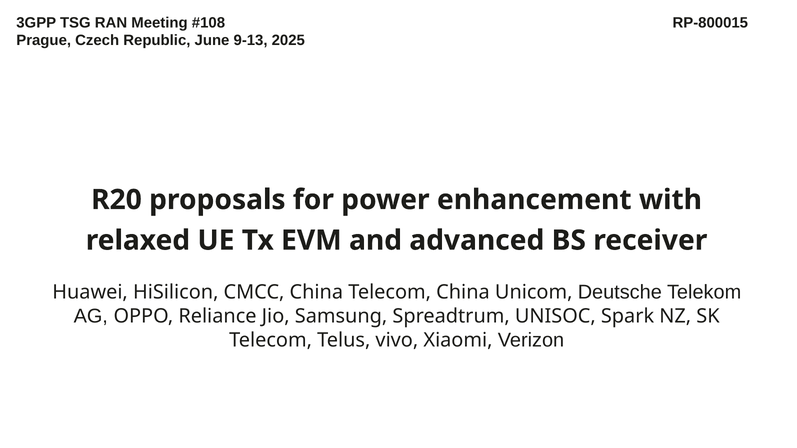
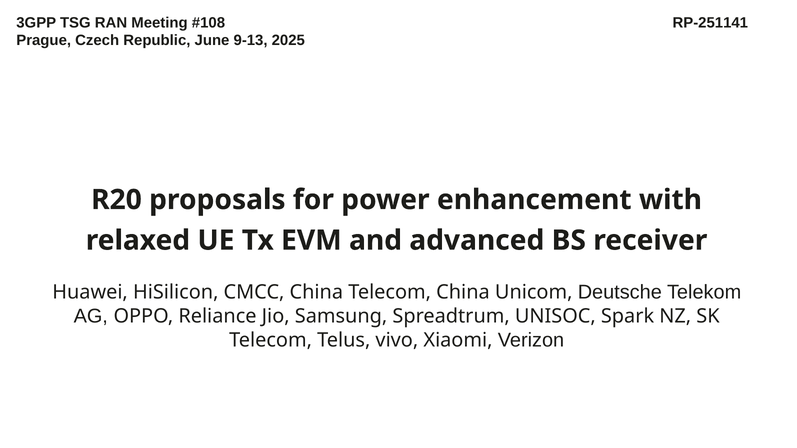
RP-800015: RP-800015 -> RP-251141
